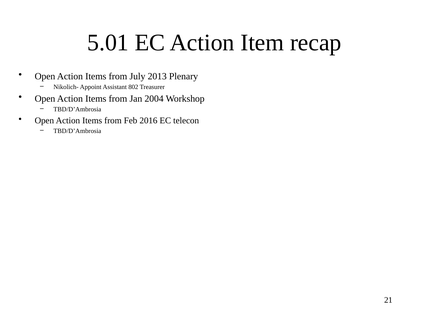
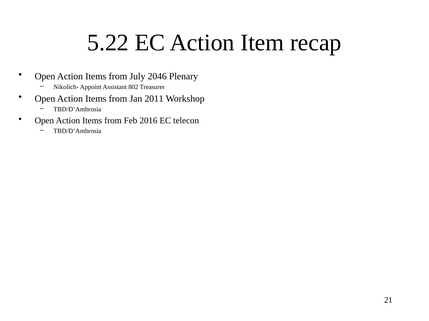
5.01: 5.01 -> 5.22
2013: 2013 -> 2046
2004: 2004 -> 2011
